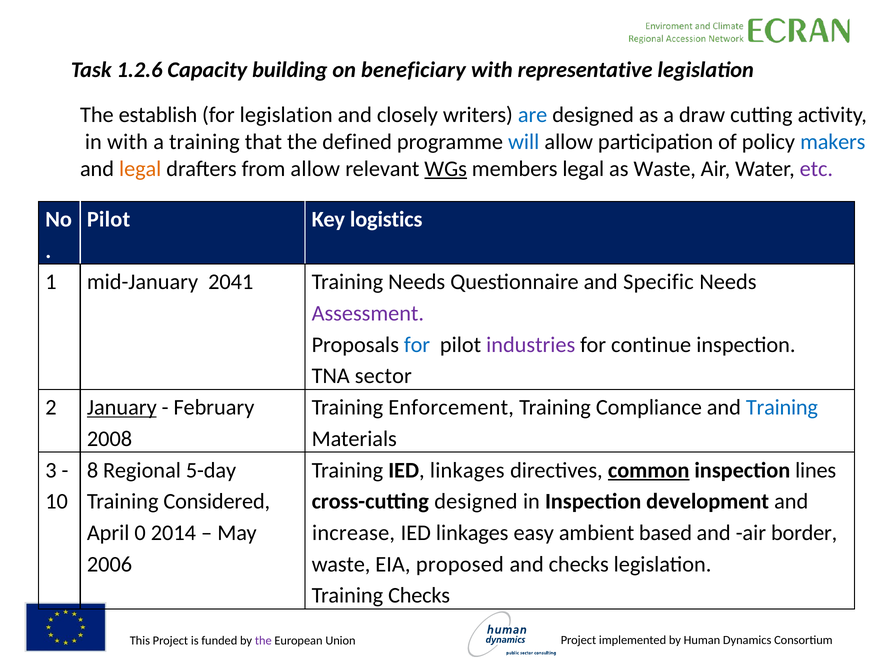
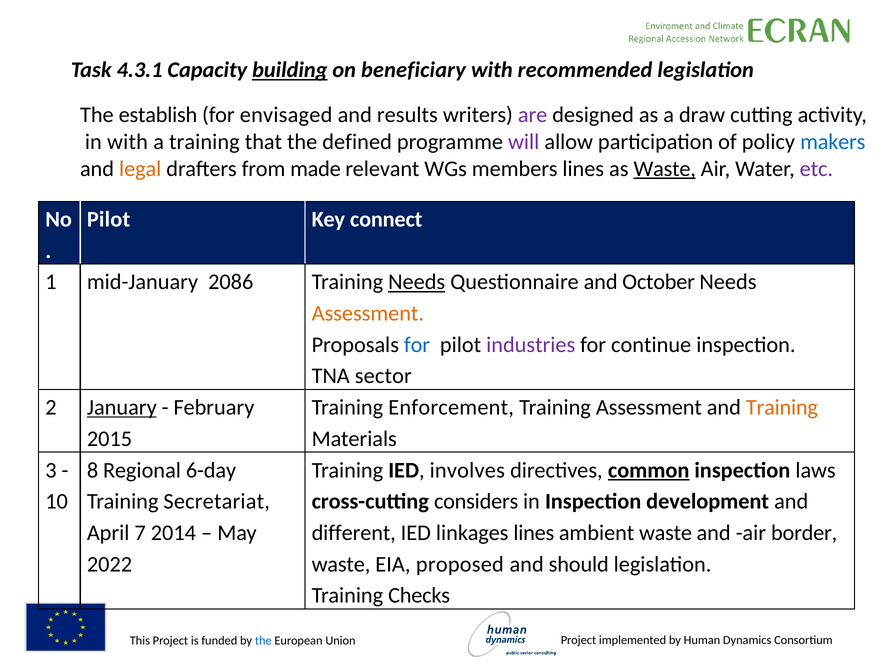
1.2.6: 1.2.6 -> 4.3.1
building underline: none -> present
representative: representative -> recommended
for legislation: legislation -> envisaged
closely: closely -> results
are colour: blue -> purple
will colour: blue -> purple
from allow: allow -> made
WGs underline: present -> none
members legal: legal -> lines
Waste at (665, 169) underline: none -> present
logistics: logistics -> connect
2041: 2041 -> 2086
Needs at (417, 282) underline: none -> present
Specific: Specific -> October
Assessment at (368, 313) colour: purple -> orange
Training Compliance: Compliance -> Assessment
Training at (782, 407) colour: blue -> orange
2008: 2008 -> 2015
5-day: 5-day -> 6-day
Training IED linkages: linkages -> involves
lines: lines -> laws
Considered: Considered -> Secretariat
cross-cutting designed: designed -> considers
0: 0 -> 7
increase: increase -> different
linkages easy: easy -> lines
ambient based: based -> waste
2006: 2006 -> 2022
and checks: checks -> should
the at (263, 640) colour: purple -> blue
